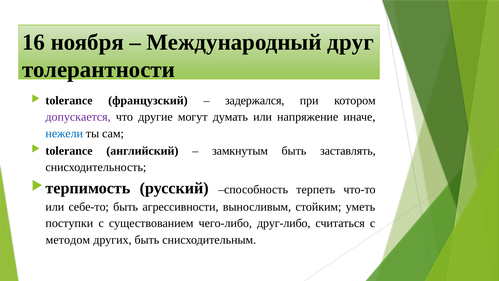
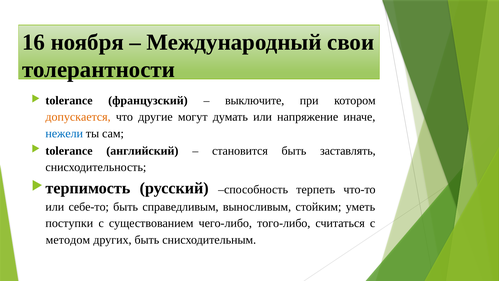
друг: друг -> свои
задержался: задержался -> выключите
допускается colour: purple -> orange
замкнутым: замкнутым -> становится
агрессивности: агрессивности -> справедливым
друг-либо: друг-либо -> того-либо
